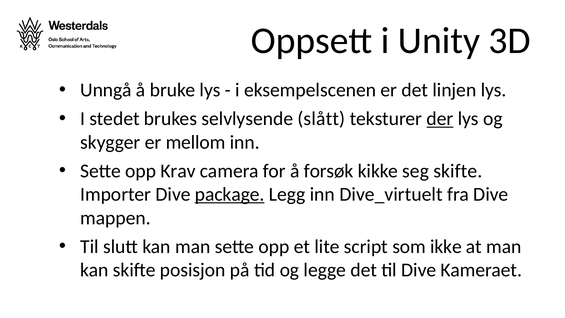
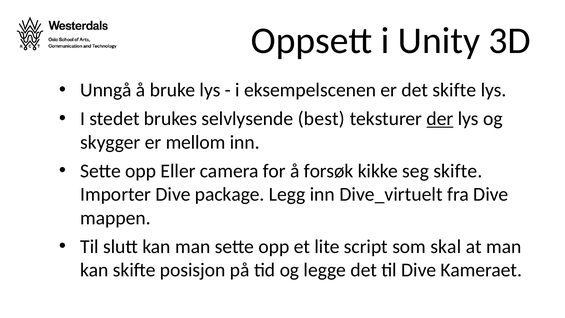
det linjen: linjen -> skifte
slått: slått -> best
Krav: Krav -> Eller
package underline: present -> none
ikke: ikke -> skal
